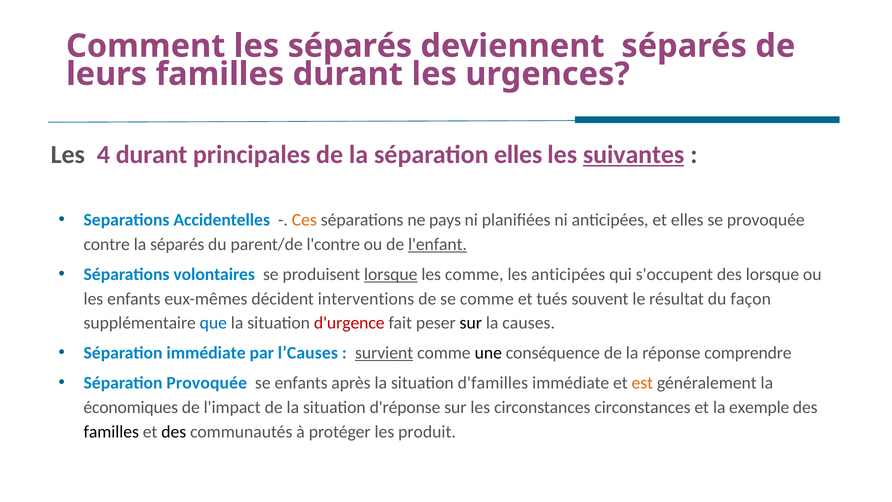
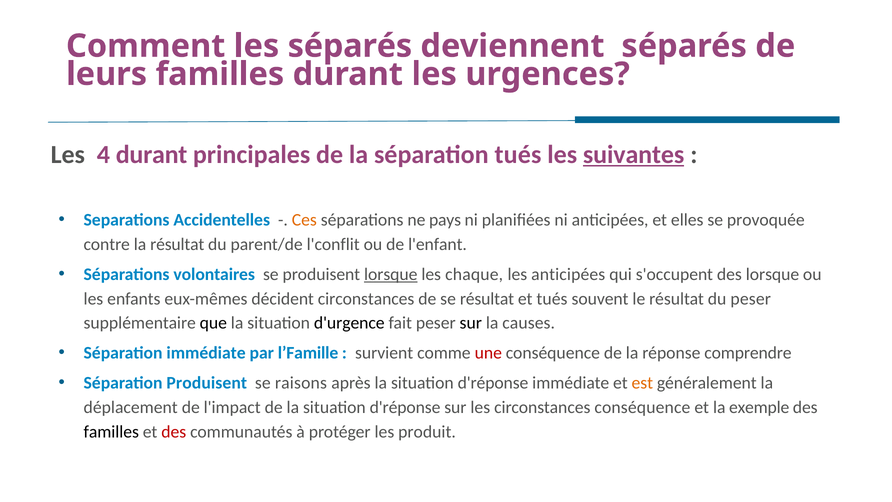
séparation elles: elles -> tués
la séparés: séparés -> résultat
l'contre: l'contre -> l'conflit
l'enfant underline: present -> none
les comme: comme -> chaque
décident interventions: interventions -> circonstances
se comme: comme -> résultat
du façon: façon -> peser
que colour: blue -> black
d'urgence colour: red -> black
l’Causes: l’Causes -> l’Famille
survient underline: present -> none
une colour: black -> red
Séparation Provoquée: Provoquée -> Produisent
se enfants: enfants -> raisons
après la situation d'familles: d'familles -> d'réponse
économiques: économiques -> déplacement
circonstances circonstances: circonstances -> conséquence
des at (174, 431) colour: black -> red
